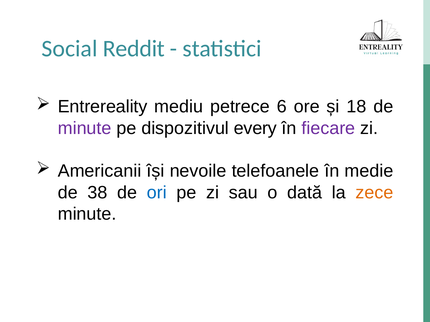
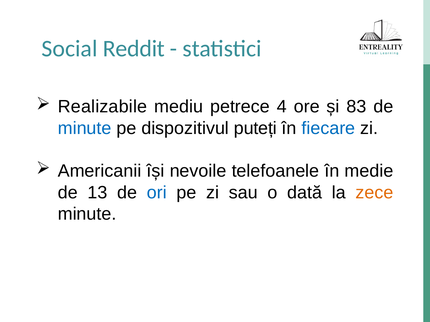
Entrereality: Entrereality -> Realizabile
6: 6 -> 4
18: 18 -> 83
minute at (85, 128) colour: purple -> blue
every: every -> puteți
fiecare colour: purple -> blue
38: 38 -> 13
